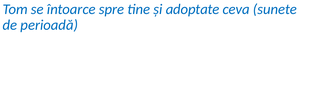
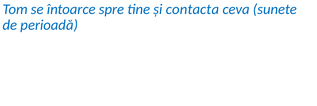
adoptate: adoptate -> contacta
